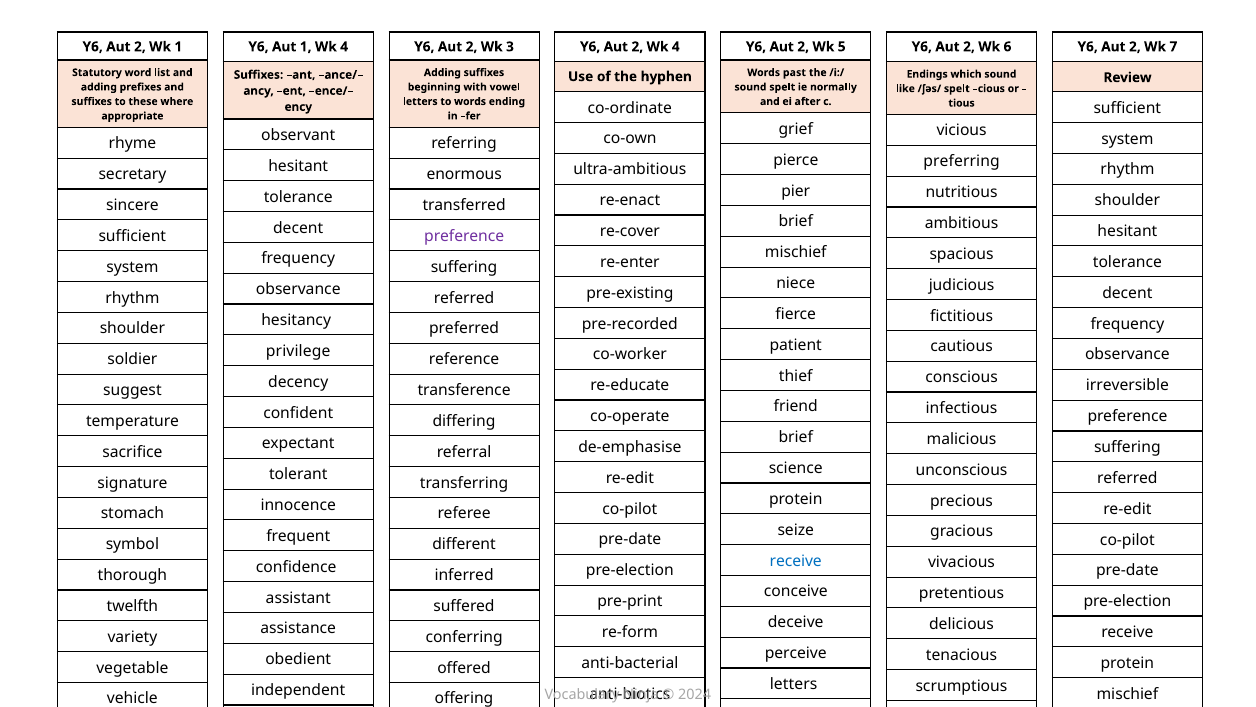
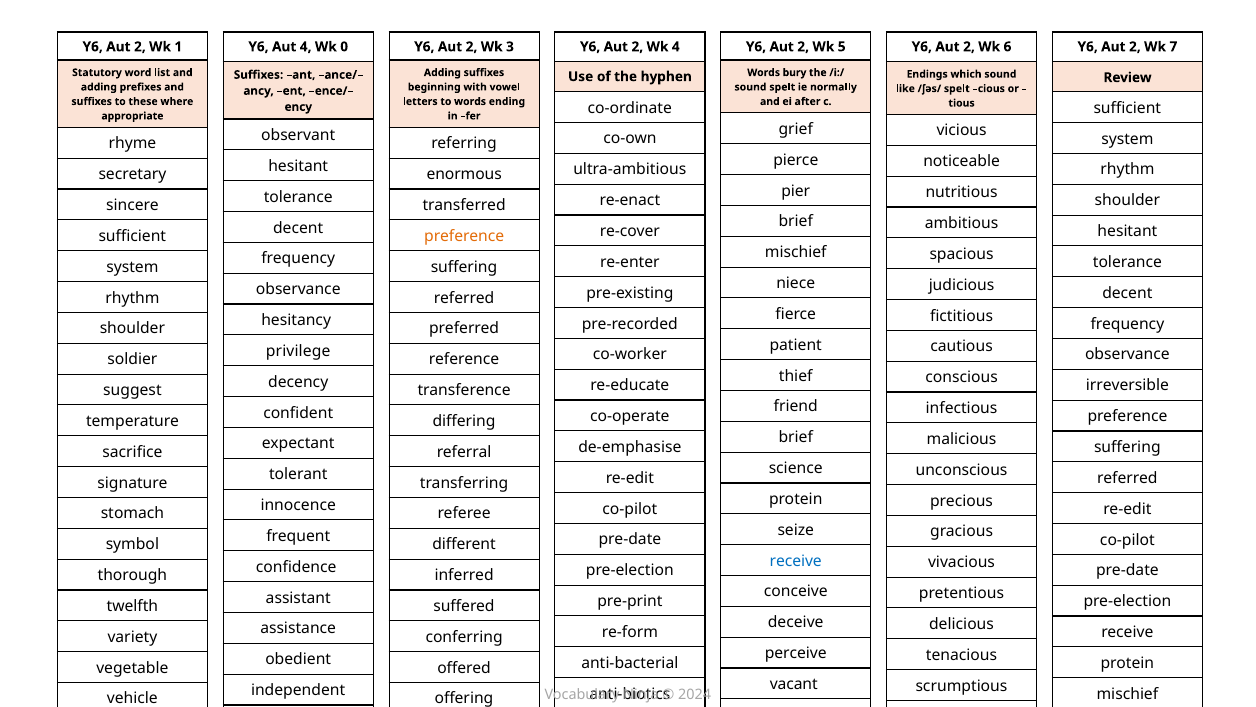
Aut 1: 1 -> 4
4 at (344, 47): 4 -> 0
past: past -> bury
preferring: preferring -> noticeable
preference at (464, 236) colour: purple -> orange
letters at (794, 684): letters -> vacant
